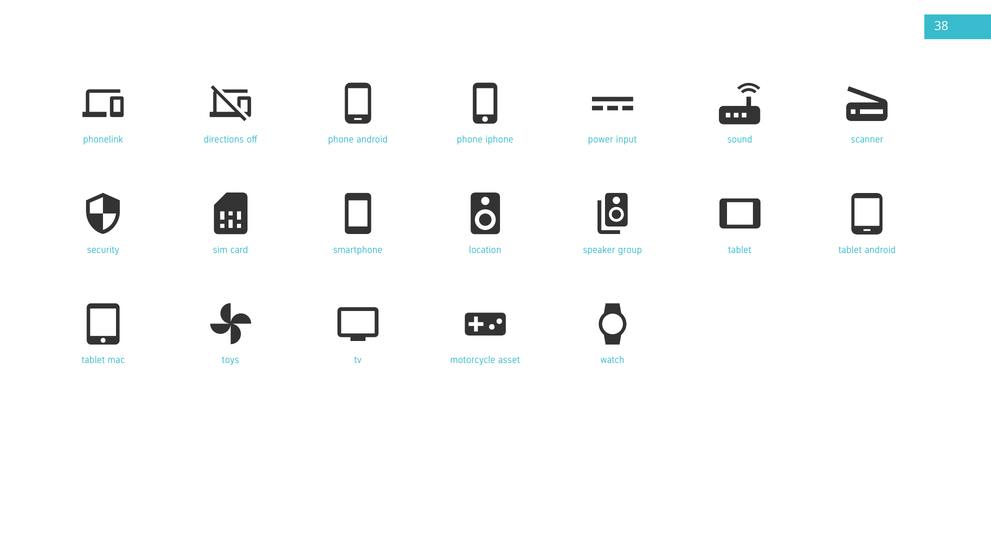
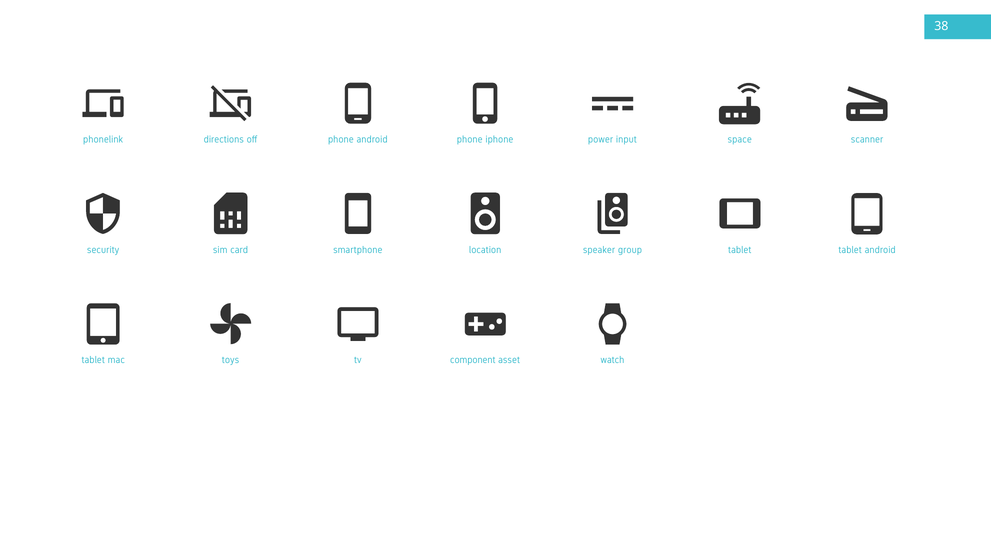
sound: sound -> space
motorcycle: motorcycle -> component
